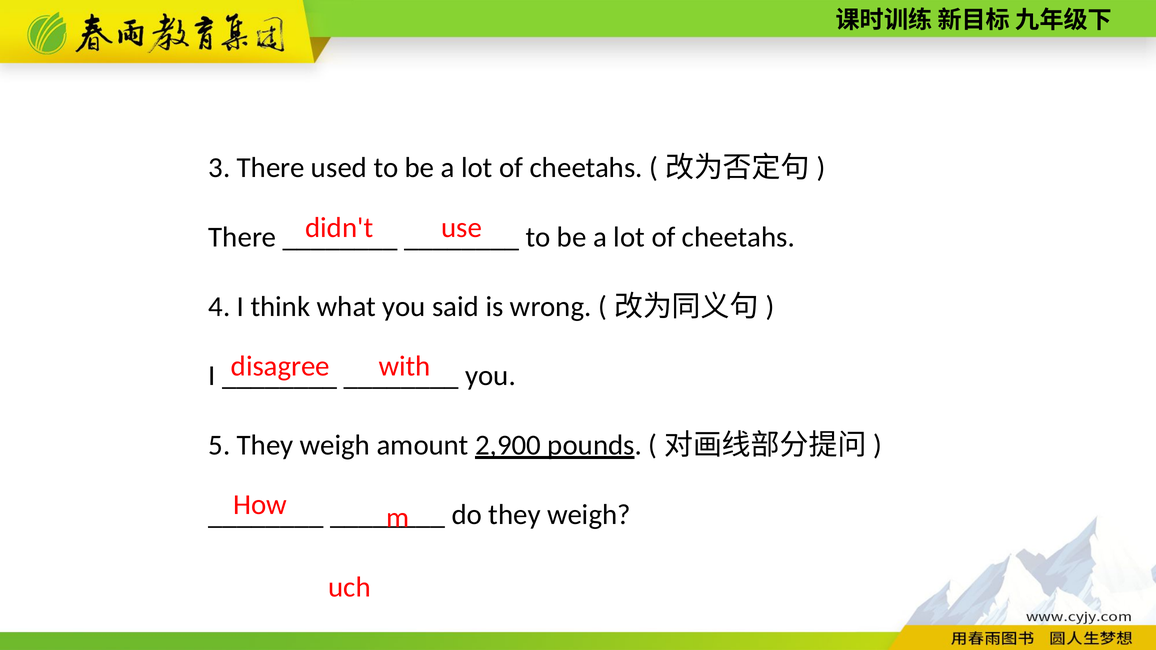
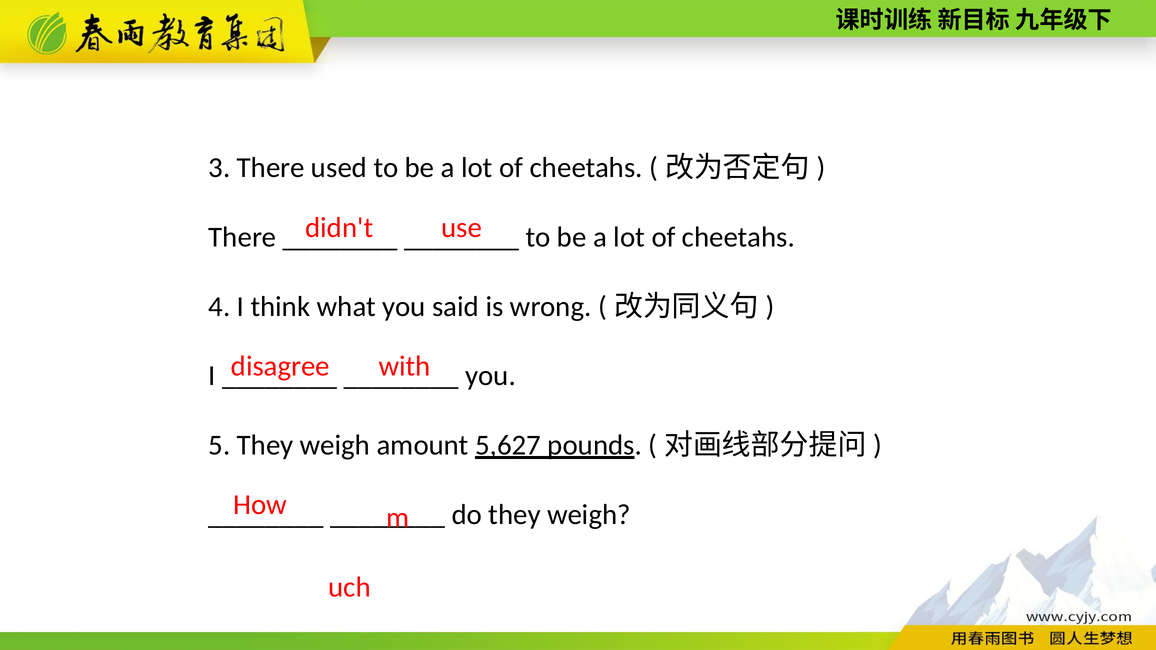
2,900: 2,900 -> 5,627
